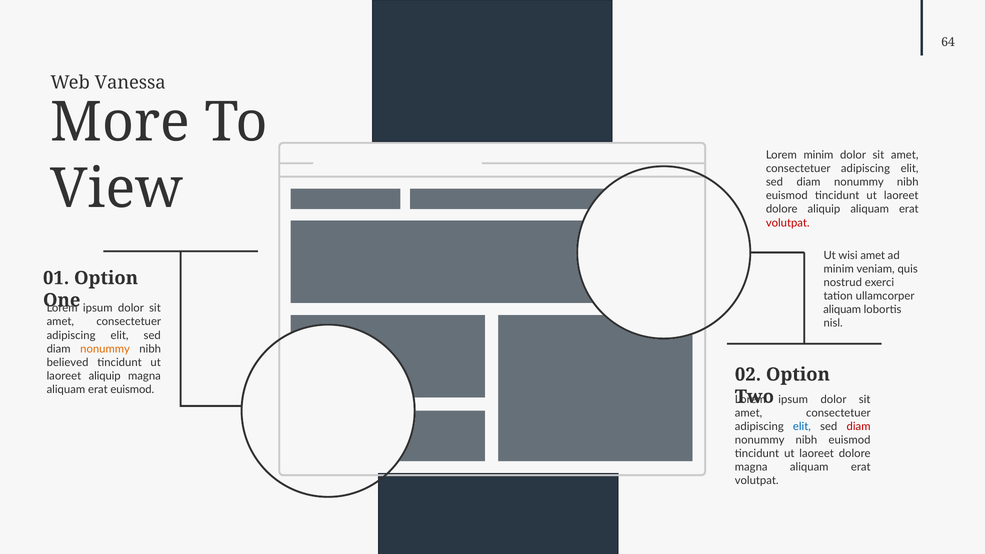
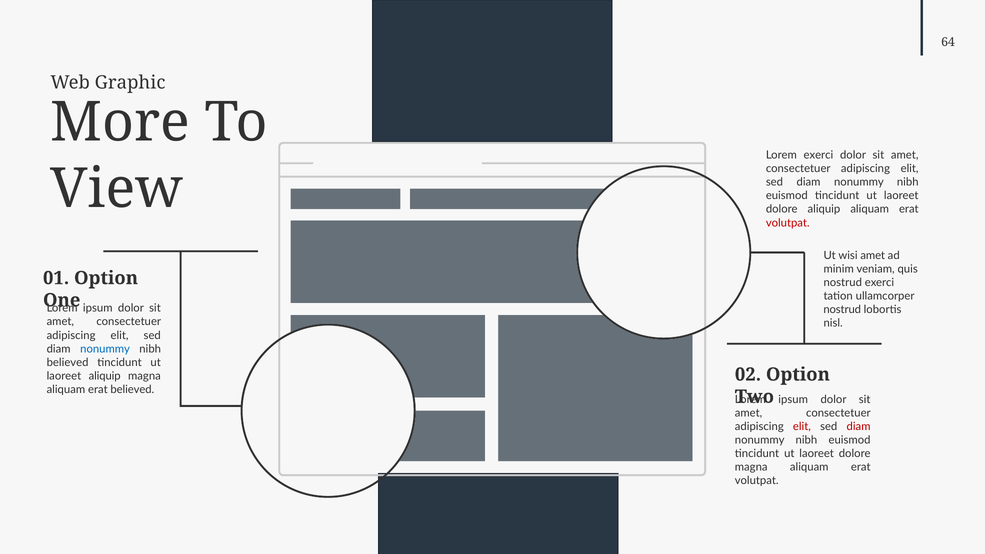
Vanessa: Vanessa -> Graphic
Lorem minim: minim -> exerci
aliquam at (842, 310): aliquam -> nostrud
nonummy at (105, 349) colour: orange -> blue
erat euismod: euismod -> believed
elit at (802, 427) colour: blue -> red
